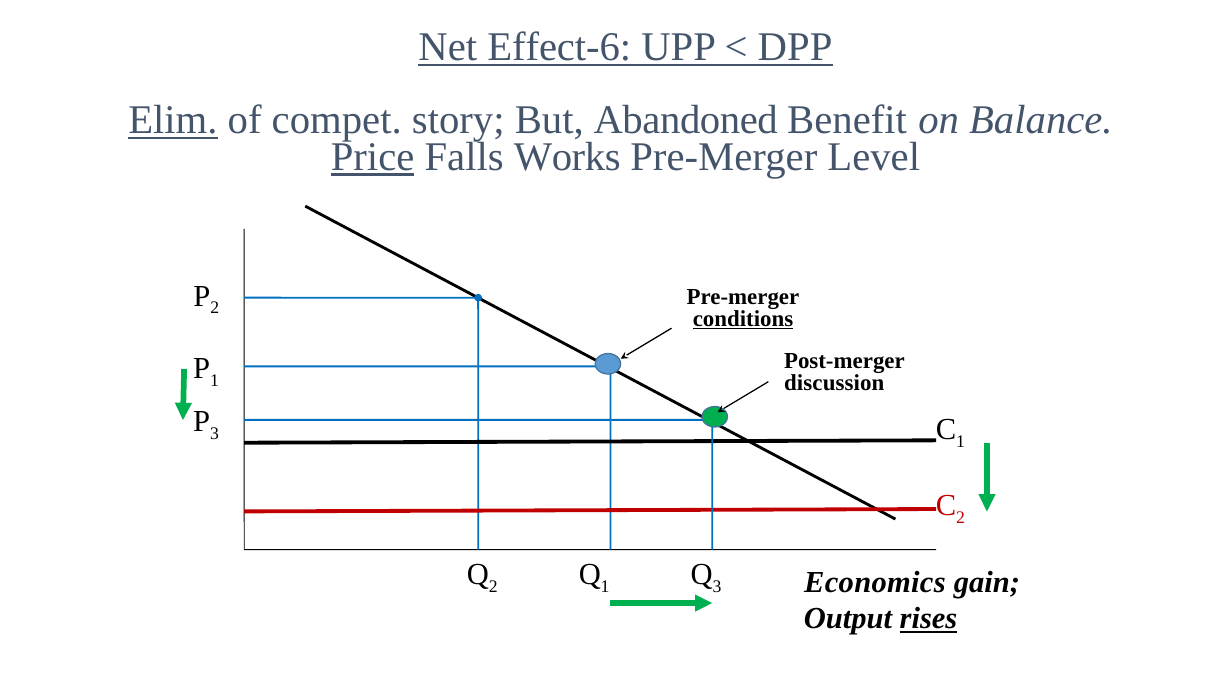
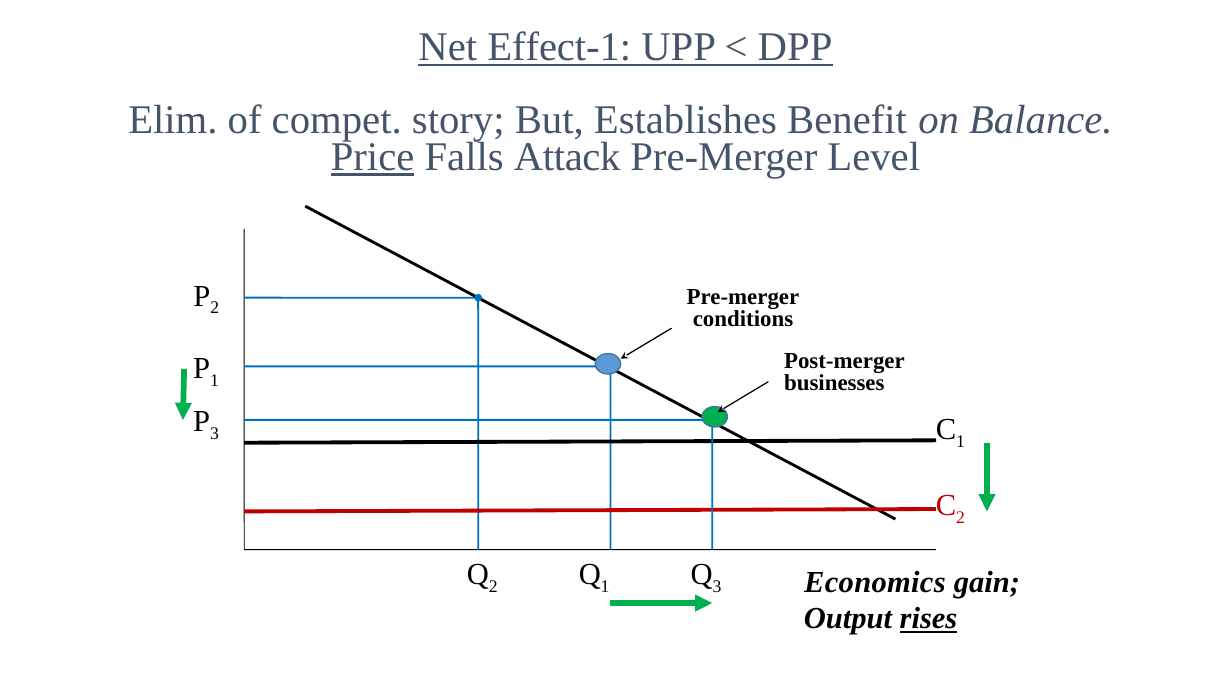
Effect-6: Effect-6 -> Effect-1
Elim underline: present -> none
Abandoned: Abandoned -> Establishes
Works: Works -> Attack
conditions underline: present -> none
discussion: discussion -> businesses
